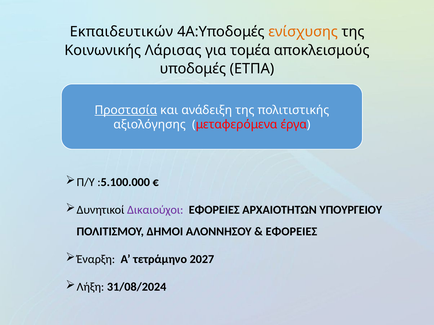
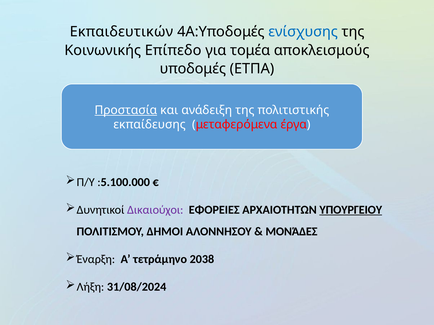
ενίσχυσης colour: orange -> blue
Λάρισας: Λάρισας -> Επίπεδο
αξιολόγησης: αξιολόγησης -> εκπαίδευσης
ΥΠΟΥΡΓΕΙΟΥ underline: none -> present
ΕΦΟΡΕΙΕΣ at (291, 232): ΕΦΟΡΕΙΕΣ -> ΜΟΝΆΔΕΣ
2027: 2027 -> 2038
